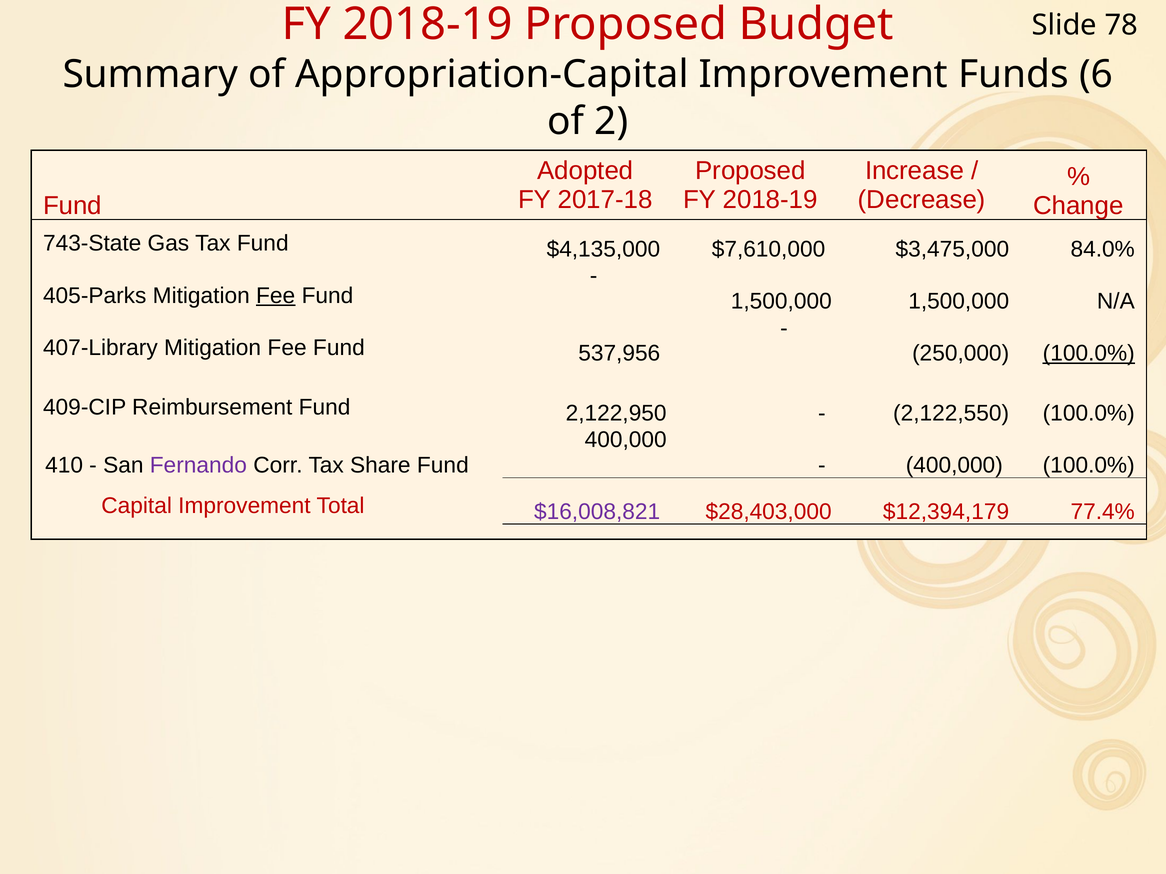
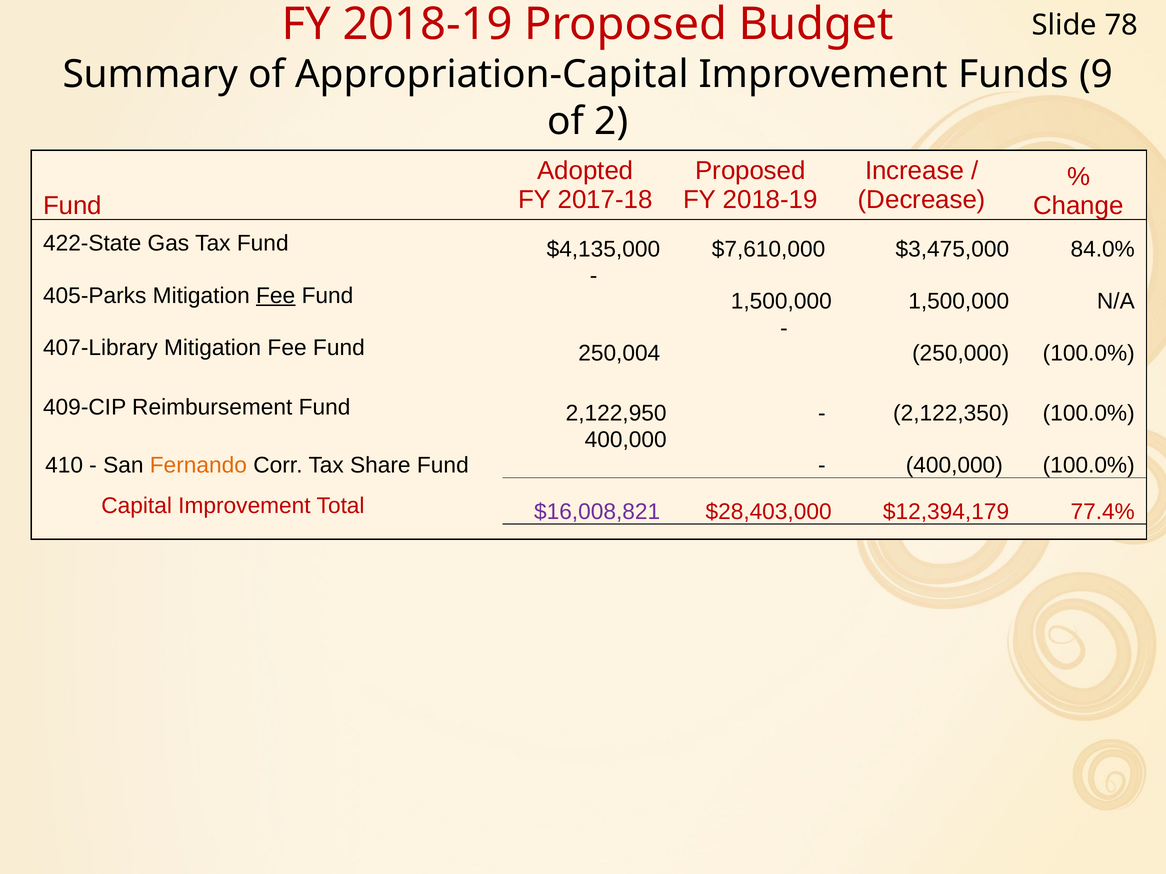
6: 6 -> 9
743-State: 743-State -> 422-State
537,956: 537,956 -> 250,004
100.0% at (1089, 354) underline: present -> none
2,122,550: 2,122,550 -> 2,122,350
Fernando colour: purple -> orange
